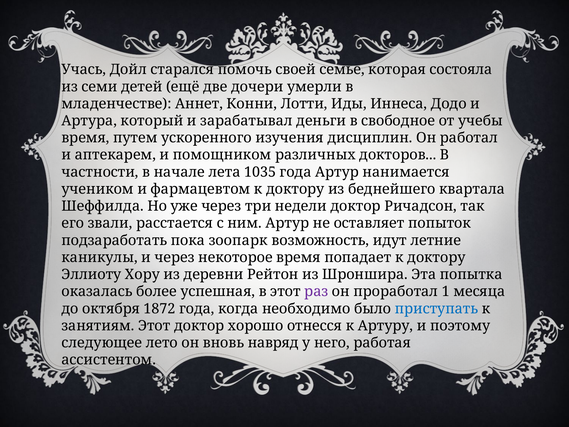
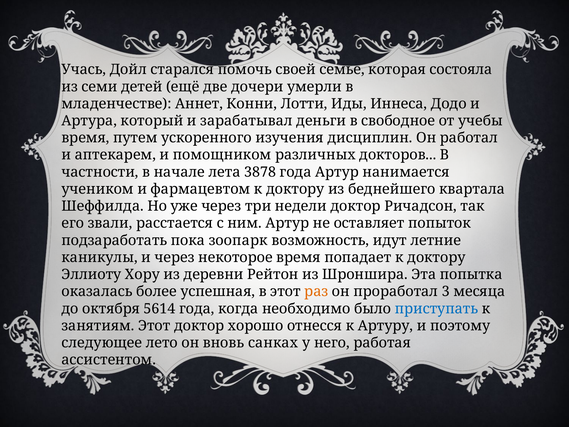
1035: 1035 -> 3878
раз colour: purple -> orange
1: 1 -> 3
1872: 1872 -> 5614
навряд: навряд -> санках
